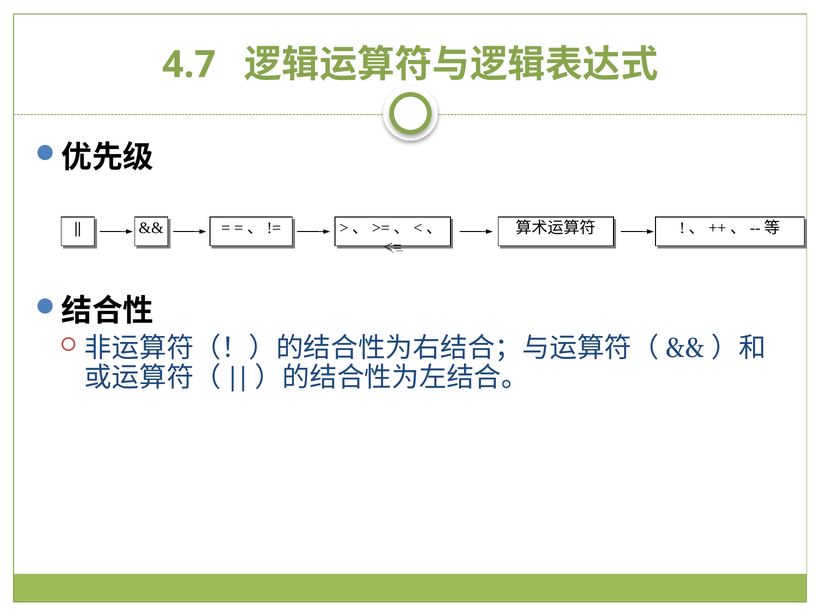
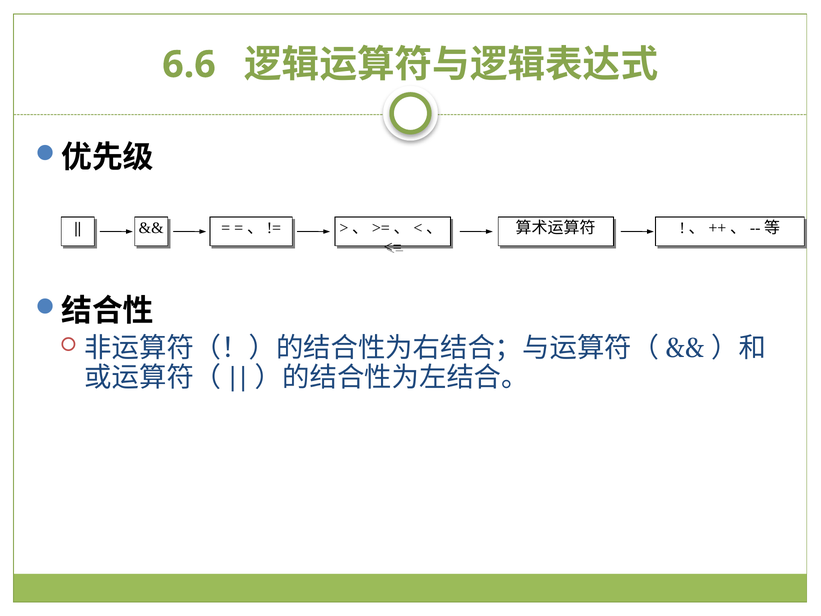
4.7: 4.7 -> 6.6
